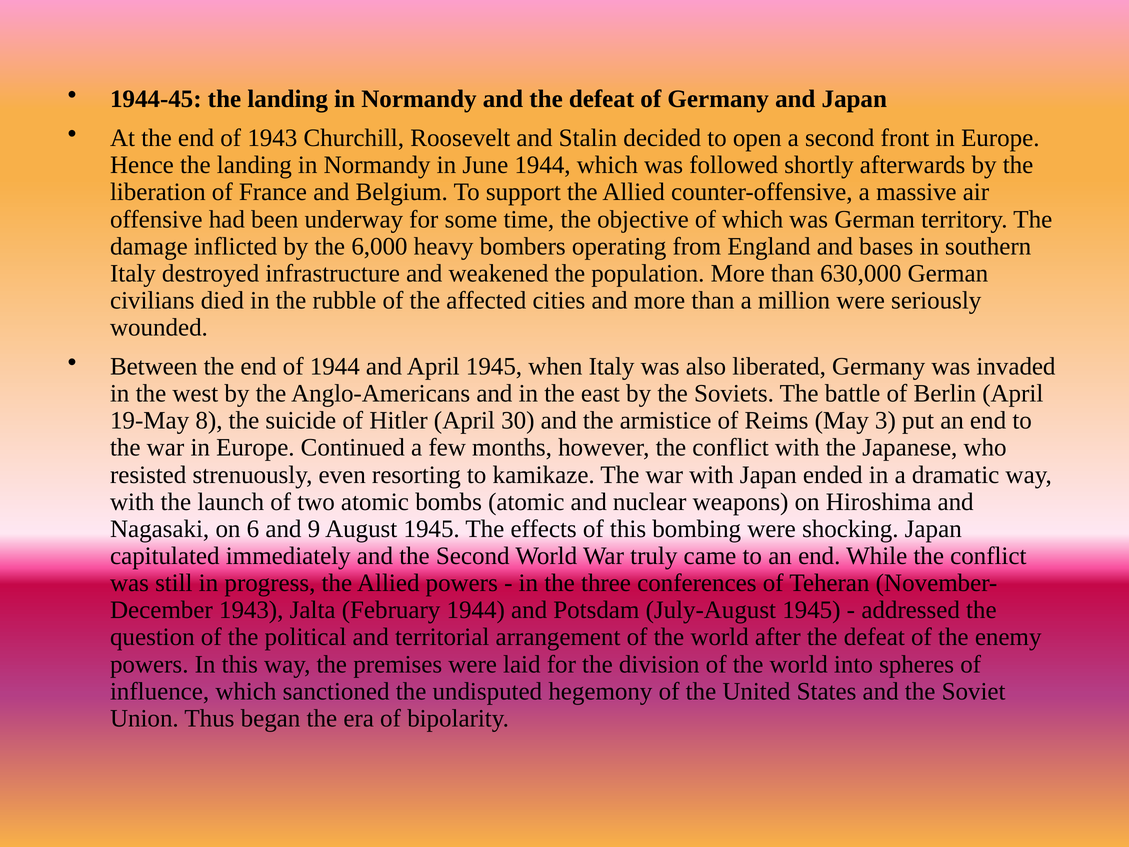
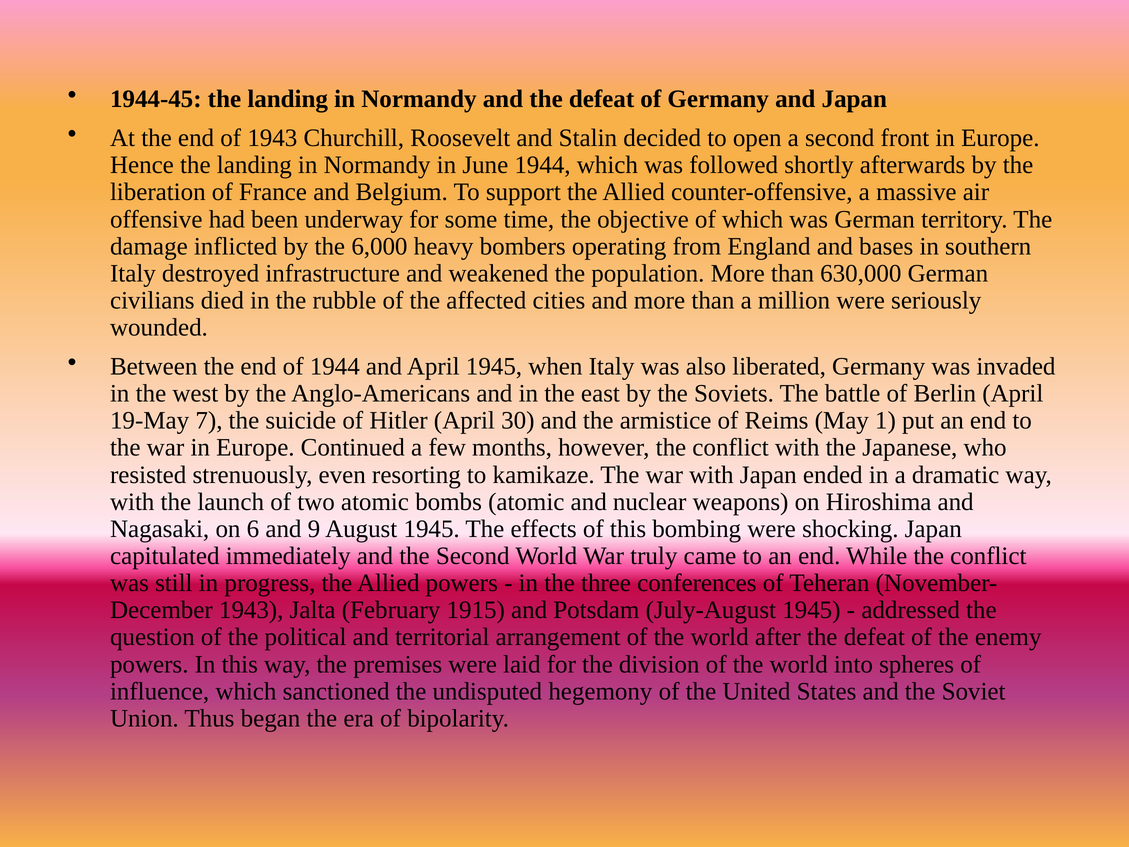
8: 8 -> 7
3: 3 -> 1
February 1944: 1944 -> 1915
